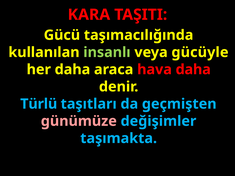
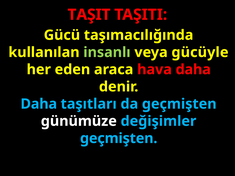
KARA: KARA -> TAŞIT
her daha: daha -> eden
Türlü at (39, 104): Türlü -> Daha
günümüze colour: pink -> white
taşımakta at (119, 139): taşımakta -> geçmişten
